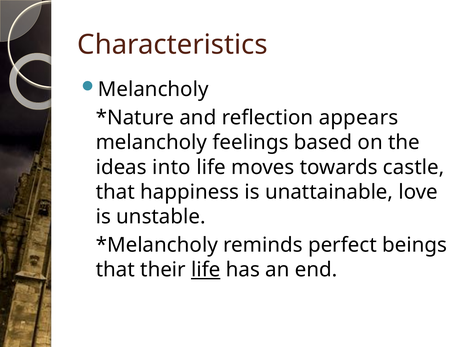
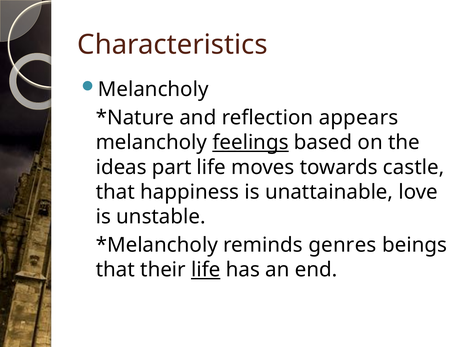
feelings underline: none -> present
into: into -> part
perfect: perfect -> genres
